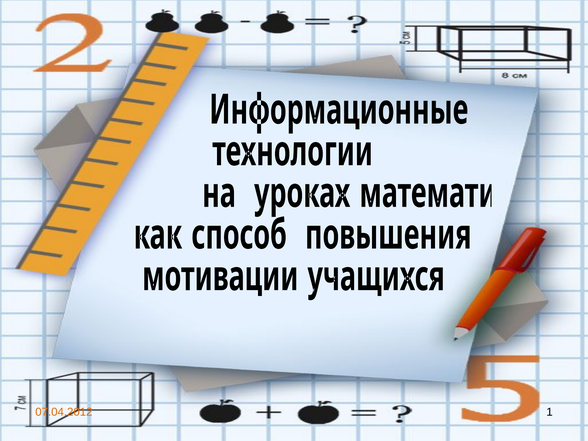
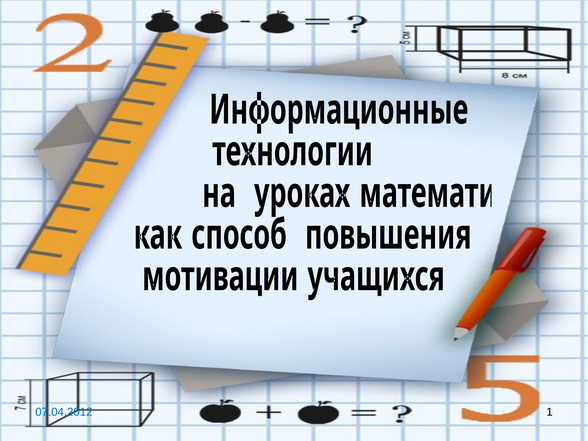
07.04.2012 colour: orange -> blue
